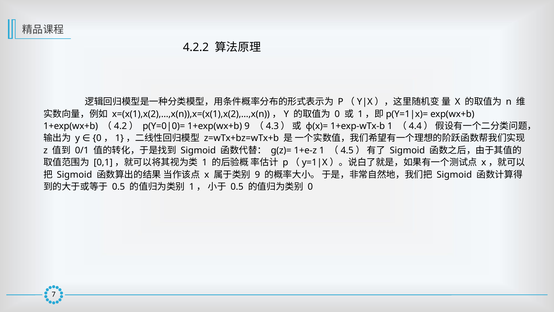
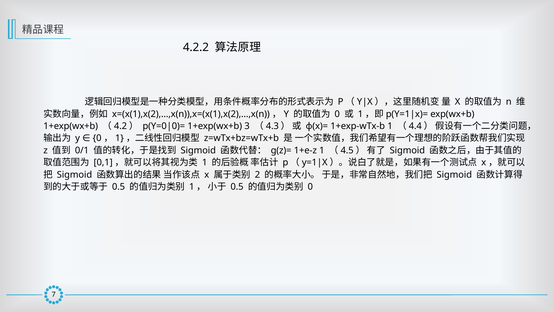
1+exp(wx+b 9: 9 -> 3
9 at (257, 174): 9 -> 2
